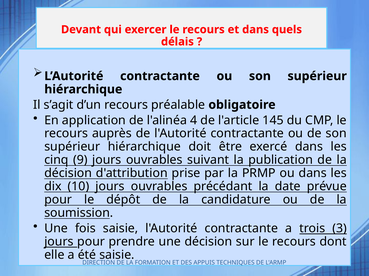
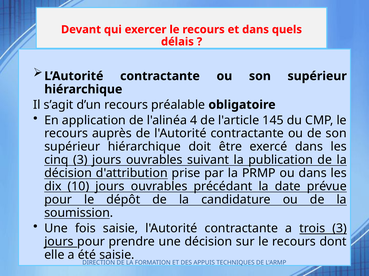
cinq 9: 9 -> 3
